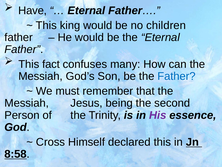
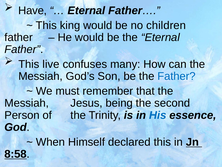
fact: fact -> live
His colour: purple -> blue
Cross: Cross -> When
